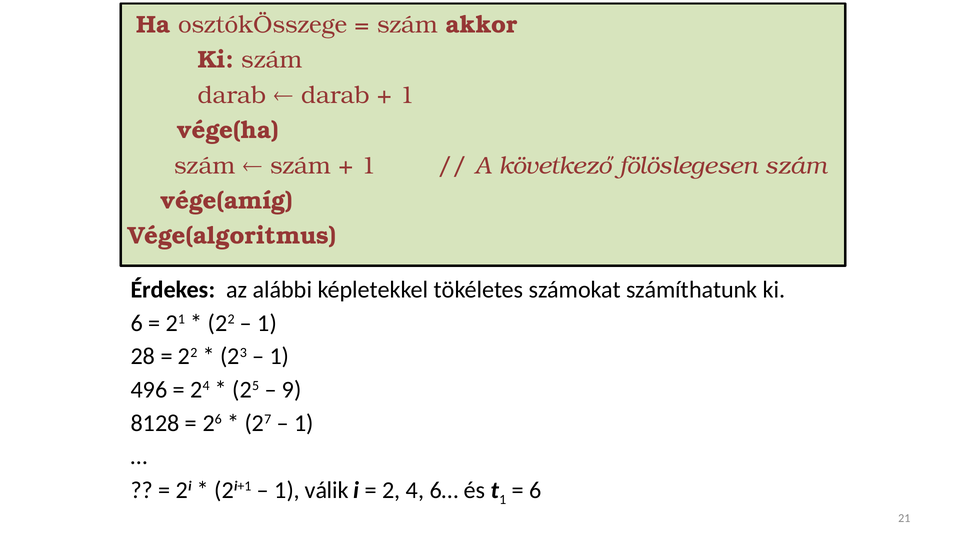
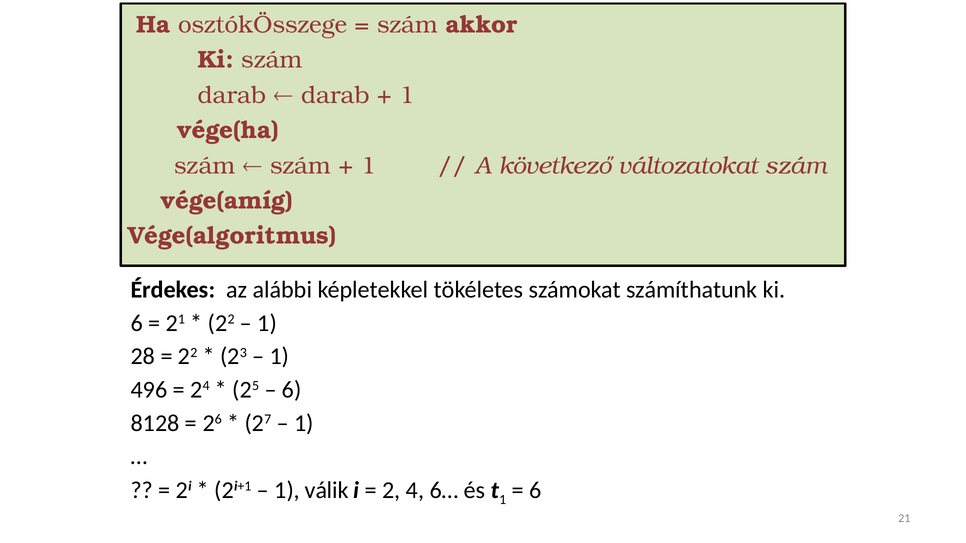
fölöslegesen: fölöslegesen -> változatokat
9 at (292, 390): 9 -> 6
